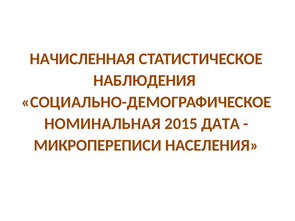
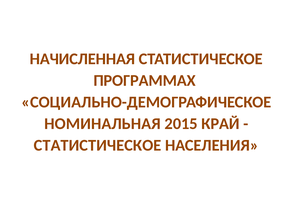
НАБЛЮДЕНИЯ: НАБЛЮДЕНИЯ -> ПРОГРАММАХ
ДАТА: ДАТА -> КРАЙ
МИКРОПЕРЕПИСИ at (98, 146): МИКРОПЕРЕПИСИ -> СТАТИСТИЧЕСКОЕ
